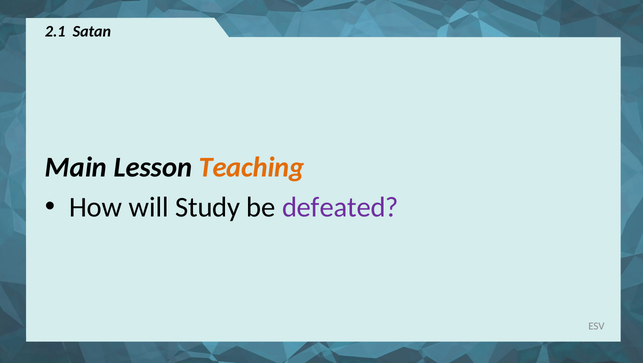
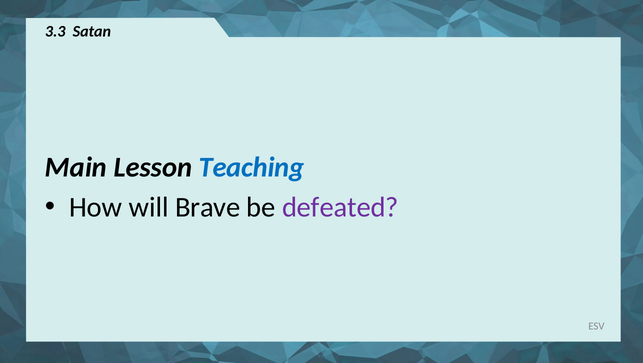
2.1: 2.1 -> 3.3
Teaching colour: orange -> blue
Study: Study -> Brave
